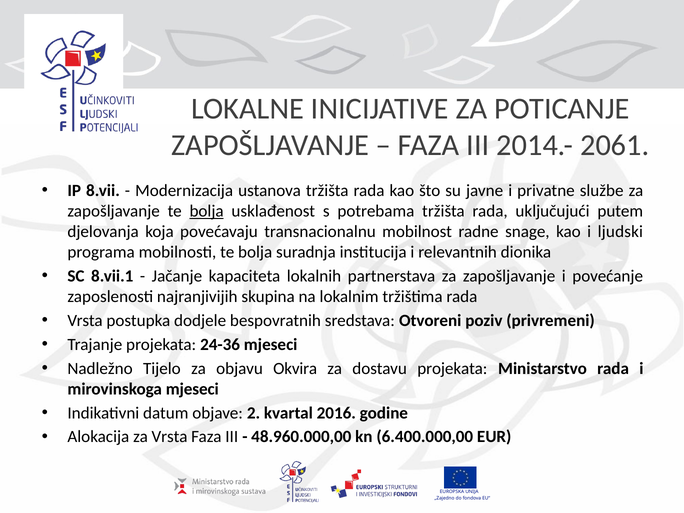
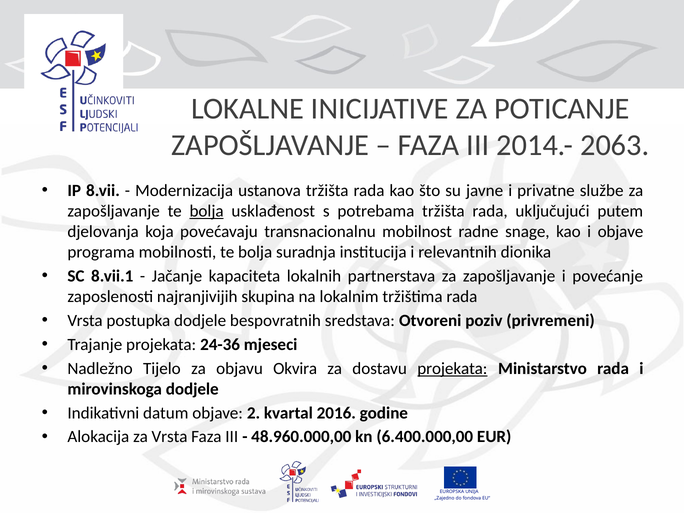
2061: 2061 -> 2063
i ljudski: ljudski -> objave
projekata at (452, 368) underline: none -> present
mirovinskoga mjeseci: mjeseci -> dodjele
